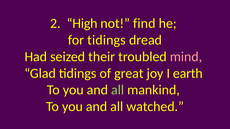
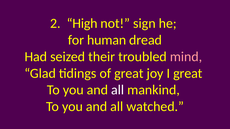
find: find -> sign
for tidings: tidings -> human
I earth: earth -> great
all at (118, 90) colour: light green -> white
